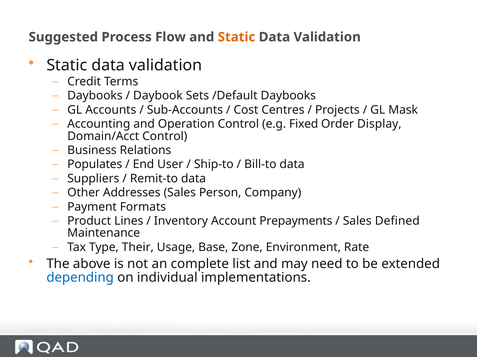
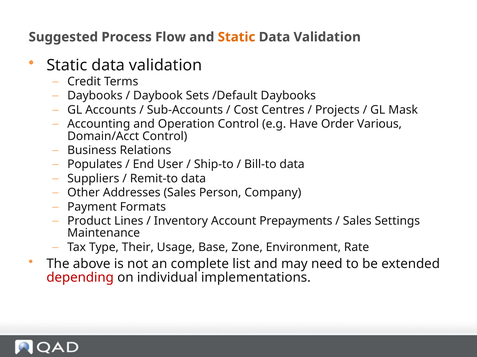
Fixed: Fixed -> Have
Display: Display -> Various
Defined: Defined -> Settings
depending colour: blue -> red
